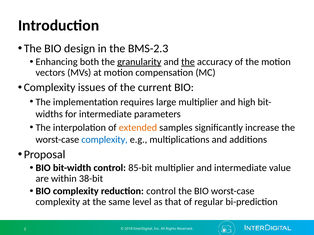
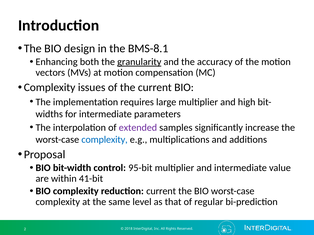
BMS-2.3: BMS-2.3 -> BMS-8.1
the at (188, 62) underline: present -> none
extended colour: orange -> purple
85-bit: 85-bit -> 95-bit
38-bit: 38-bit -> 41-bit
reduction control: control -> current
